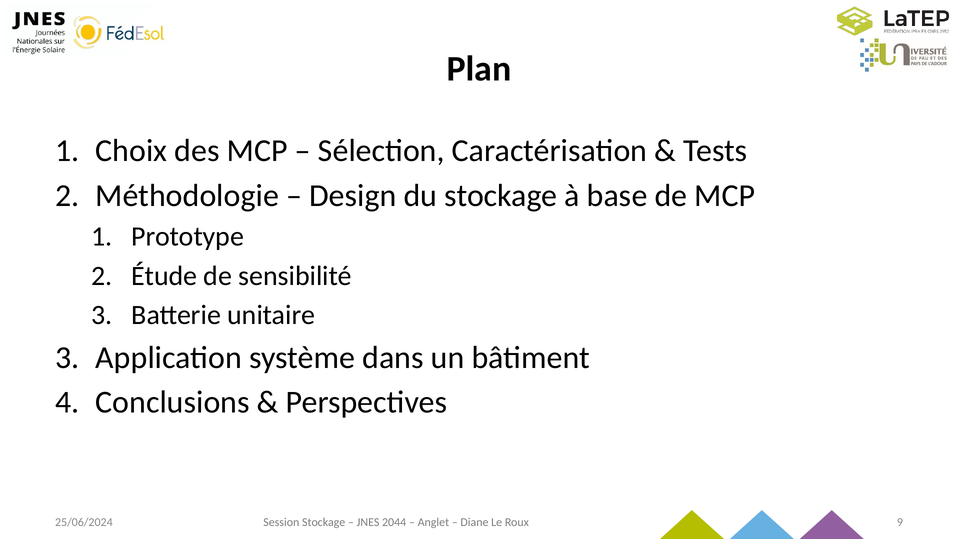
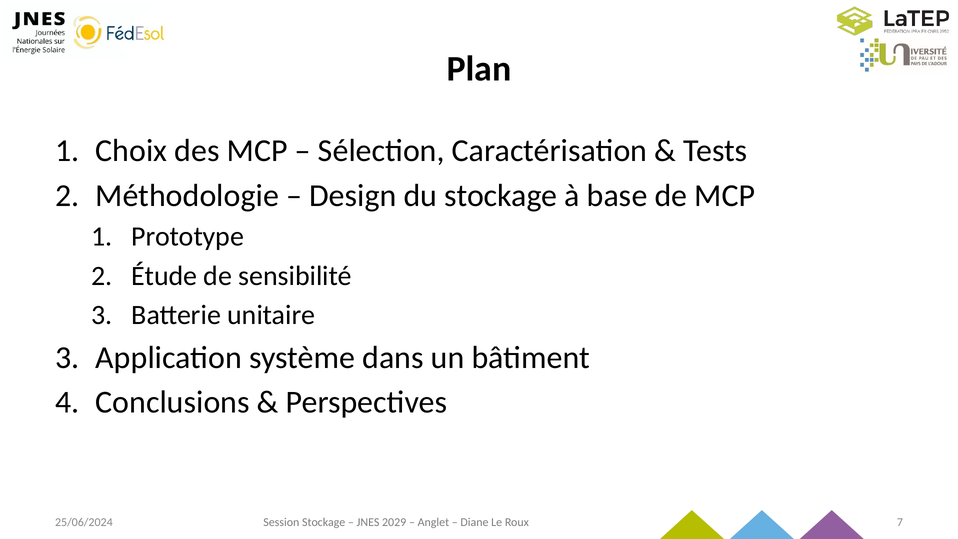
2044: 2044 -> 2029
9: 9 -> 7
